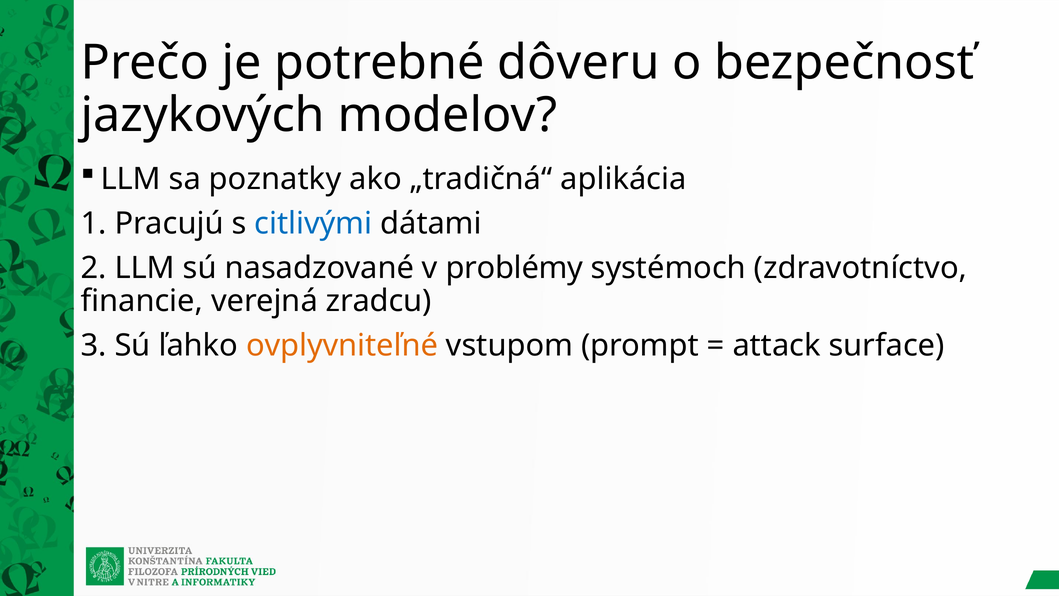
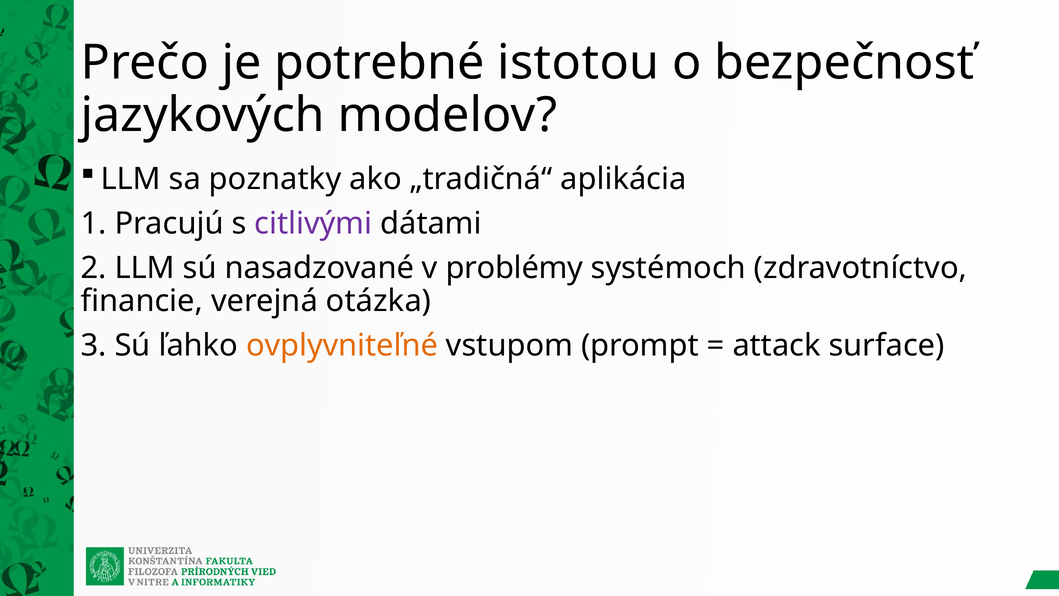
dôveru: dôveru -> istotou
citlivými colour: blue -> purple
zradcu: zradcu -> otázka
